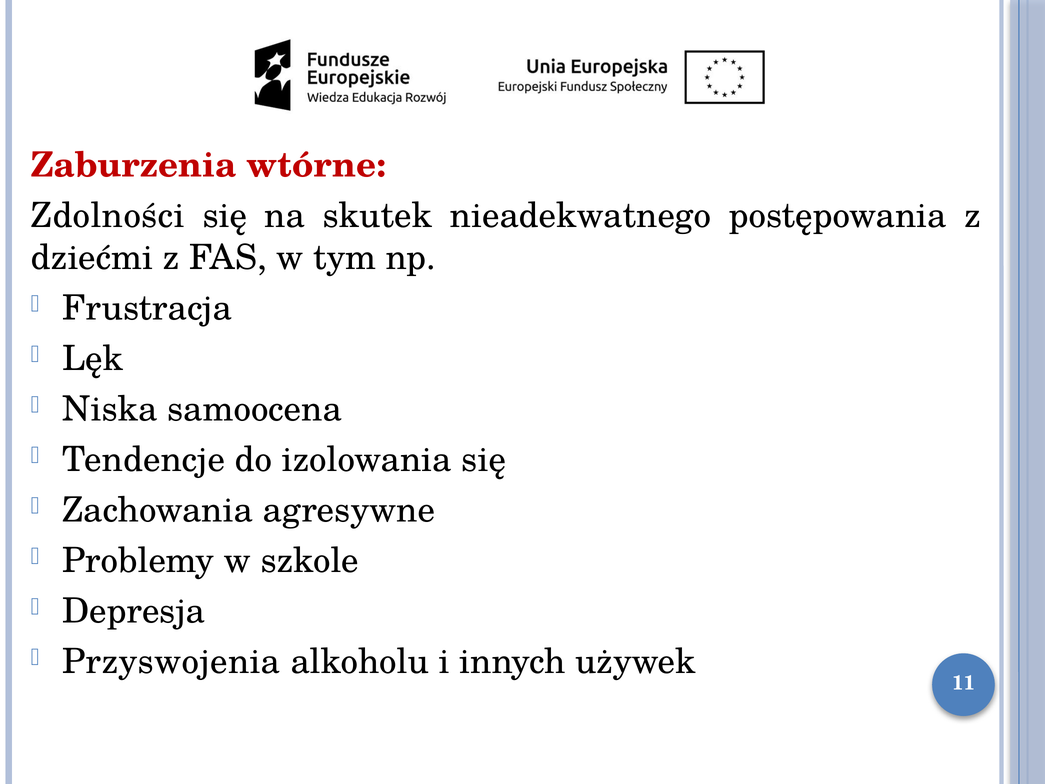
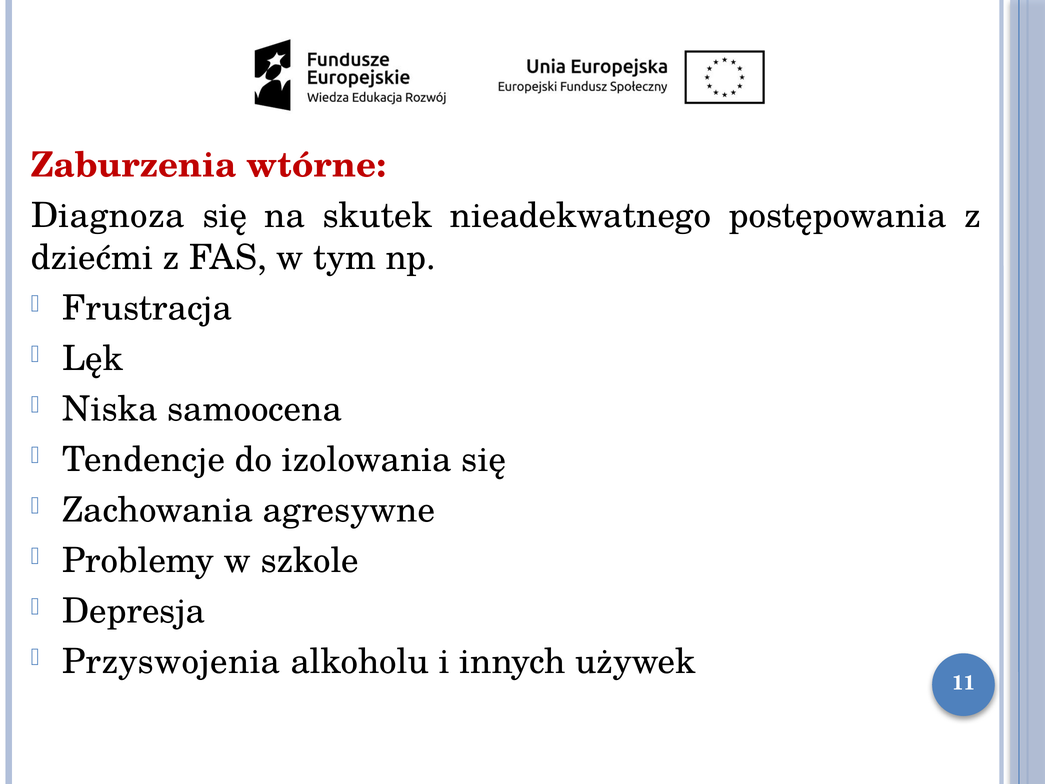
Zdolności: Zdolności -> Diagnoza
